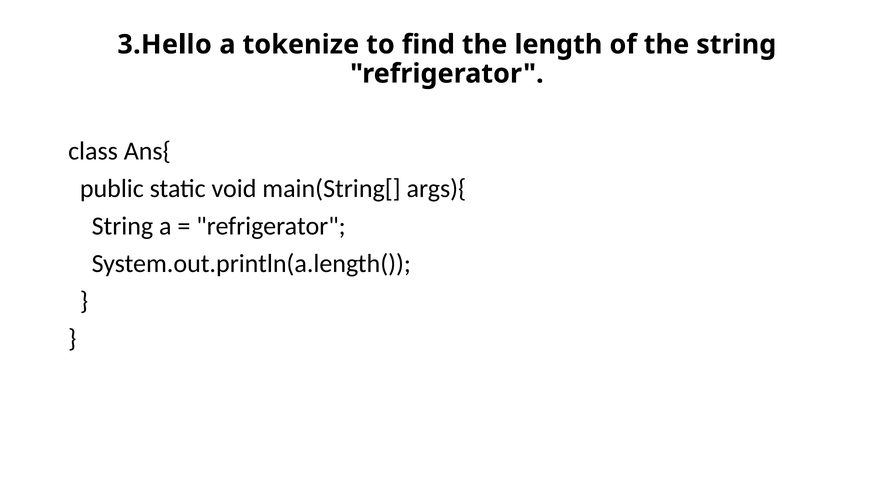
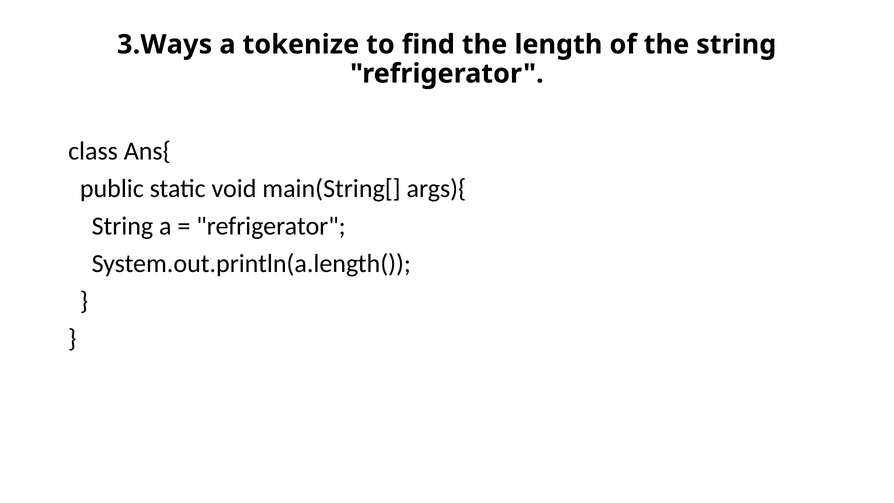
3.Hello: 3.Hello -> 3.Ways
